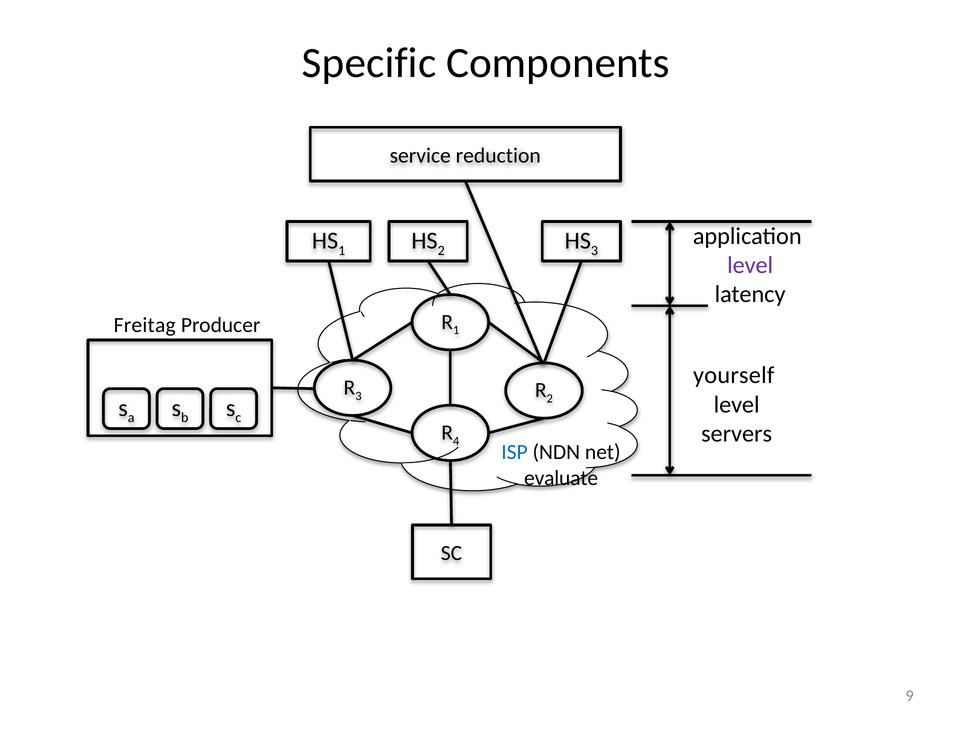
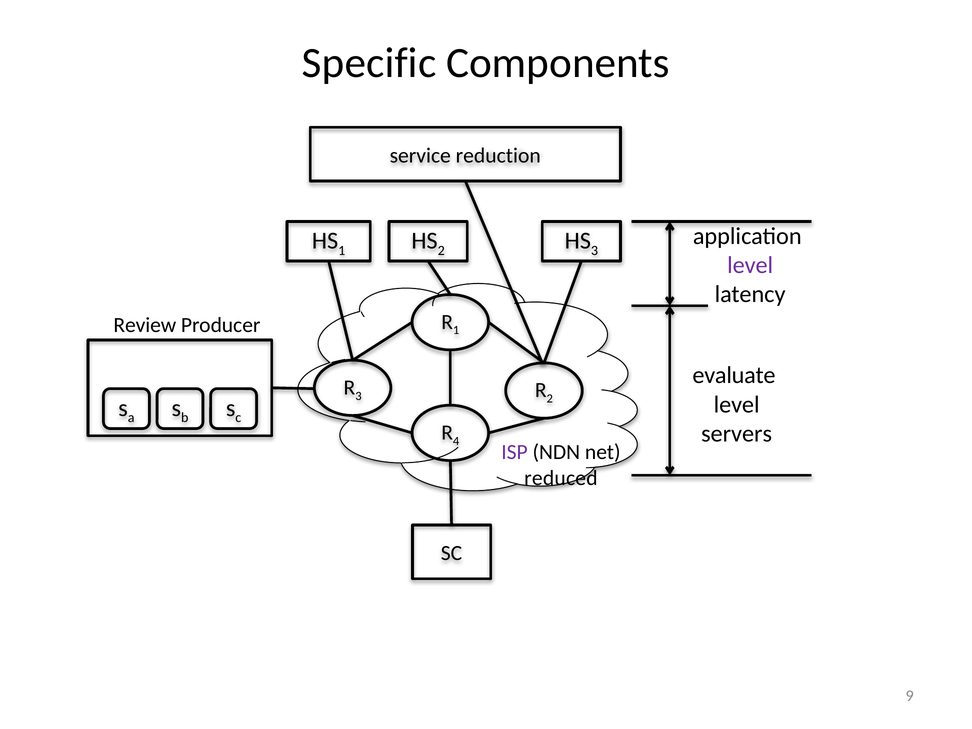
Freitag: Freitag -> Review
yourself: yourself -> evaluate
ISP colour: blue -> purple
evaluate: evaluate -> reduced
